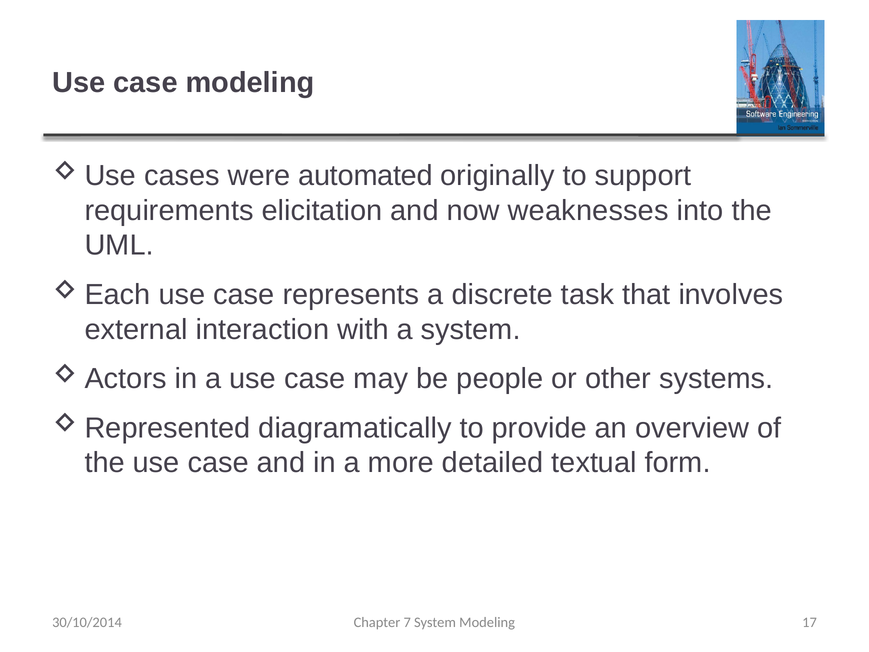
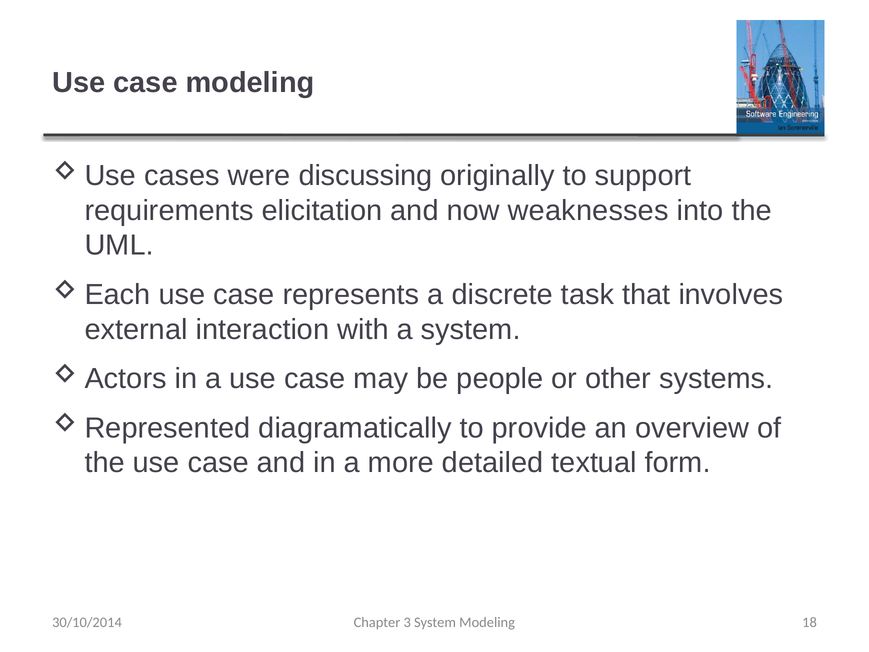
automated: automated -> discussing
7: 7 -> 3
17: 17 -> 18
